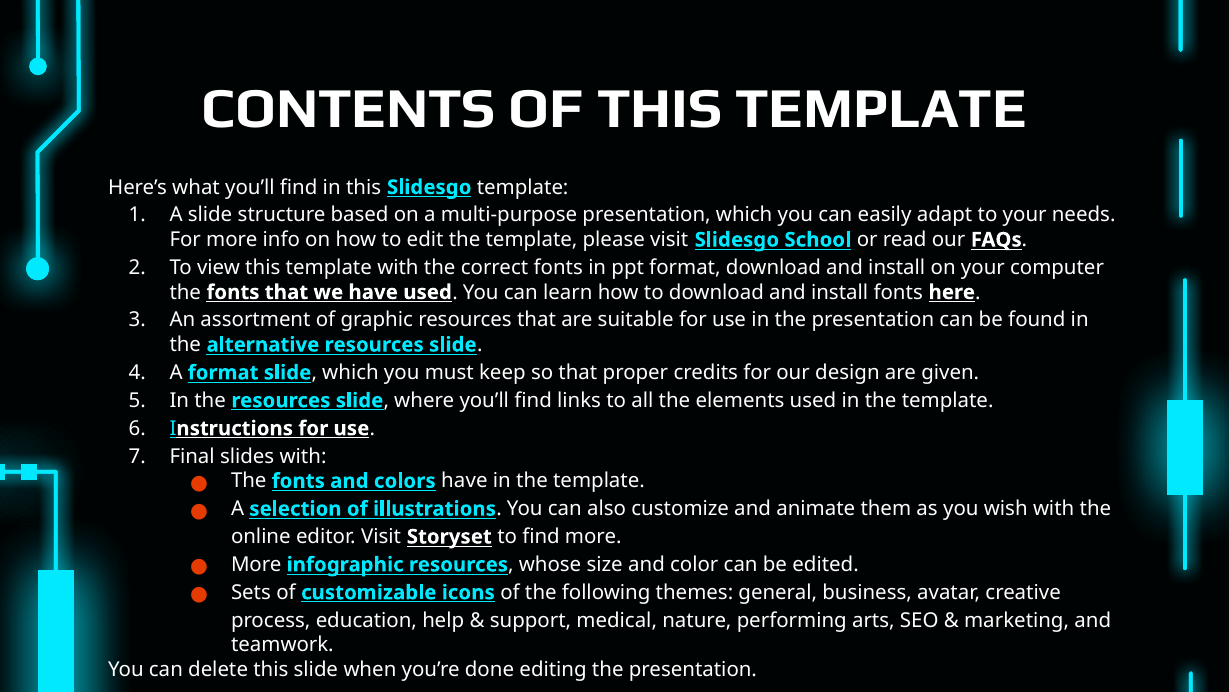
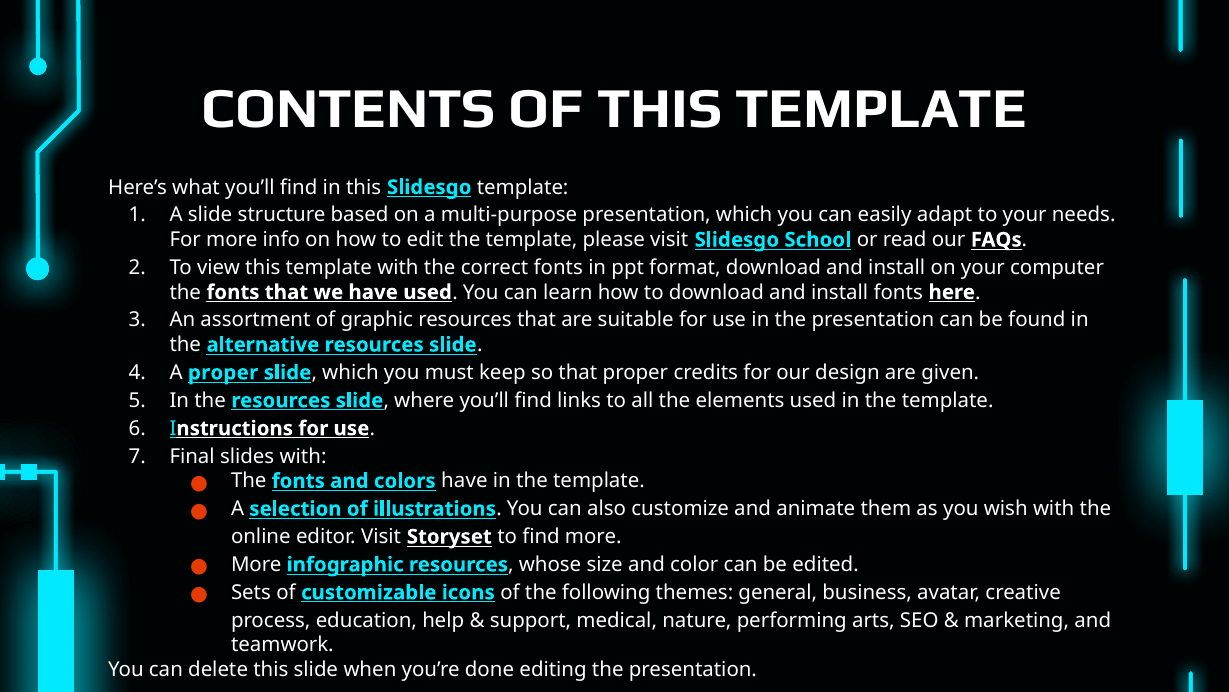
A format: format -> proper
